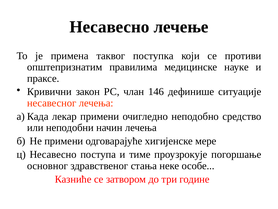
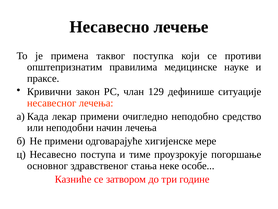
146: 146 -> 129
